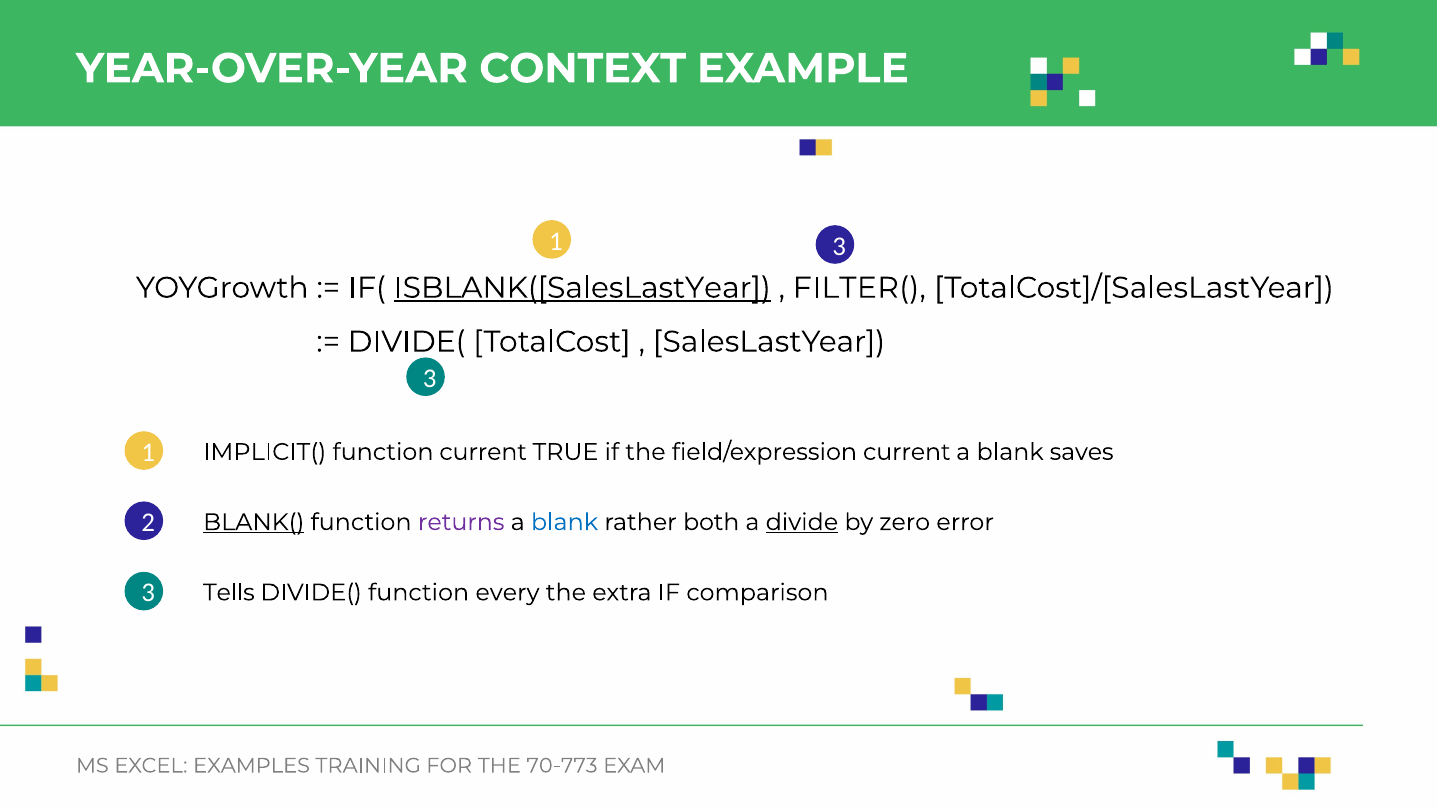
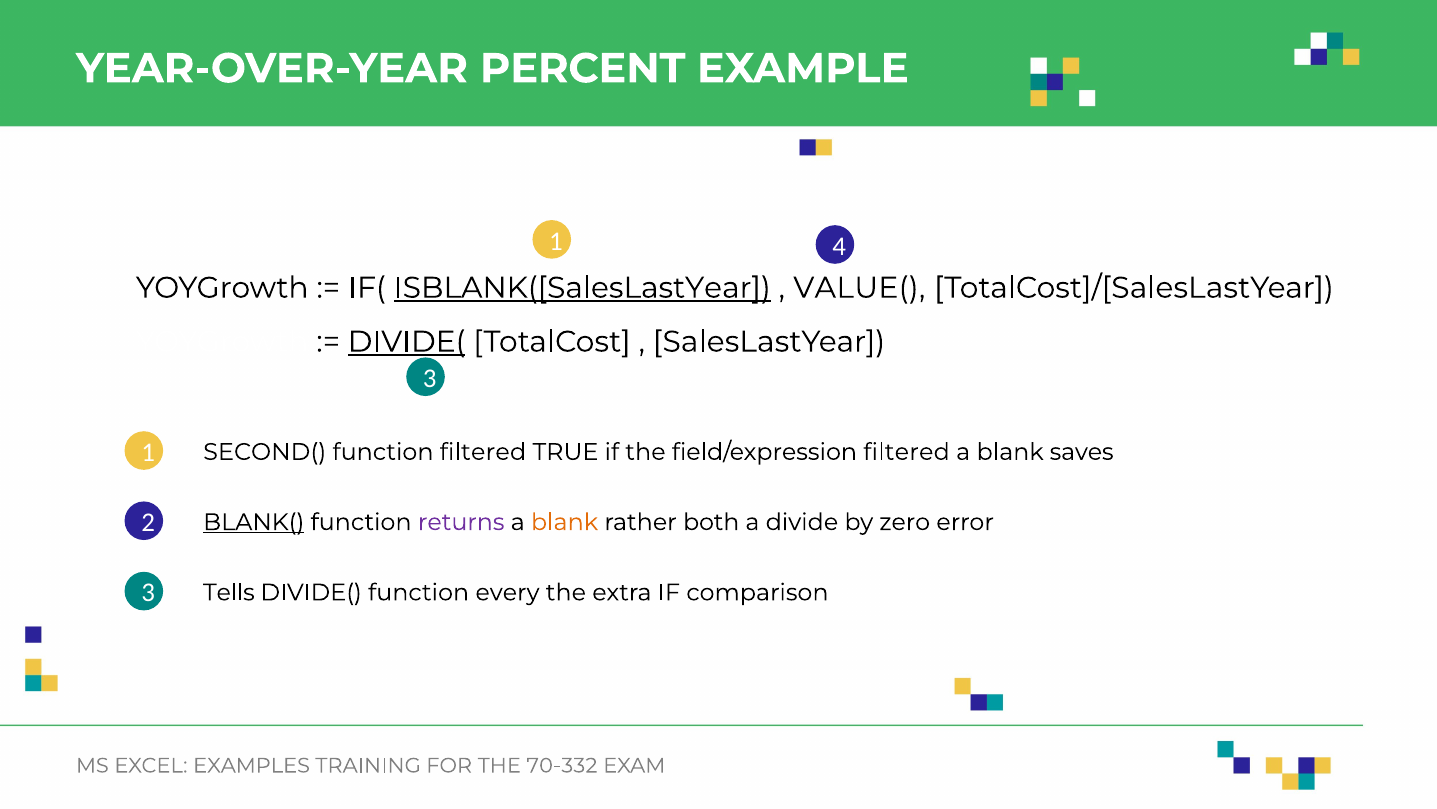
CONTEXT: CONTEXT -> PERCENT
1 3: 3 -> 4
FILTER(: FILTER( -> VALUE(
DIVIDE( at (407, 341) underline: none -> present
IMPLICIT(: IMPLICIT( -> SECOND(
function current: current -> filtered
field/expression current: current -> filtered
blank at (564, 522) colour: blue -> orange
divide underline: present -> none
70-773: 70-773 -> 70-332
